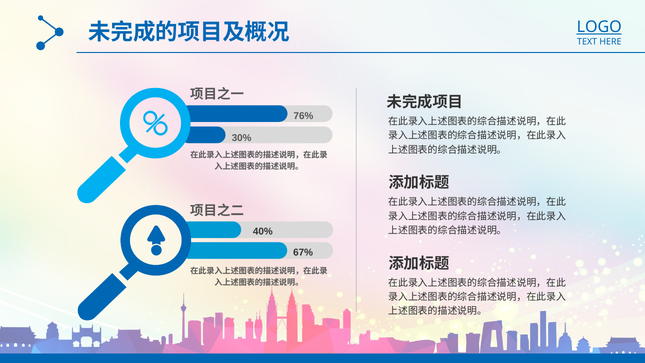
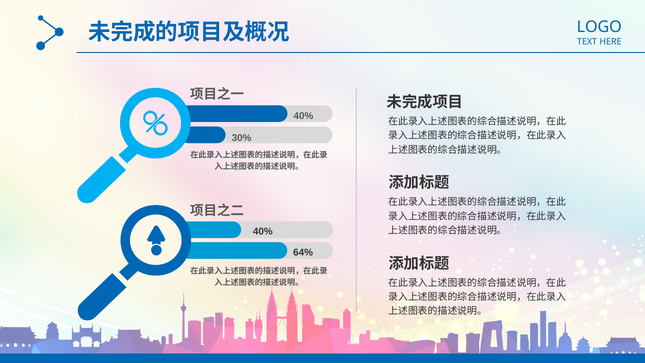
LOGO underline: present -> none
76% at (303, 116): 76% -> 40%
67%: 67% -> 64%
